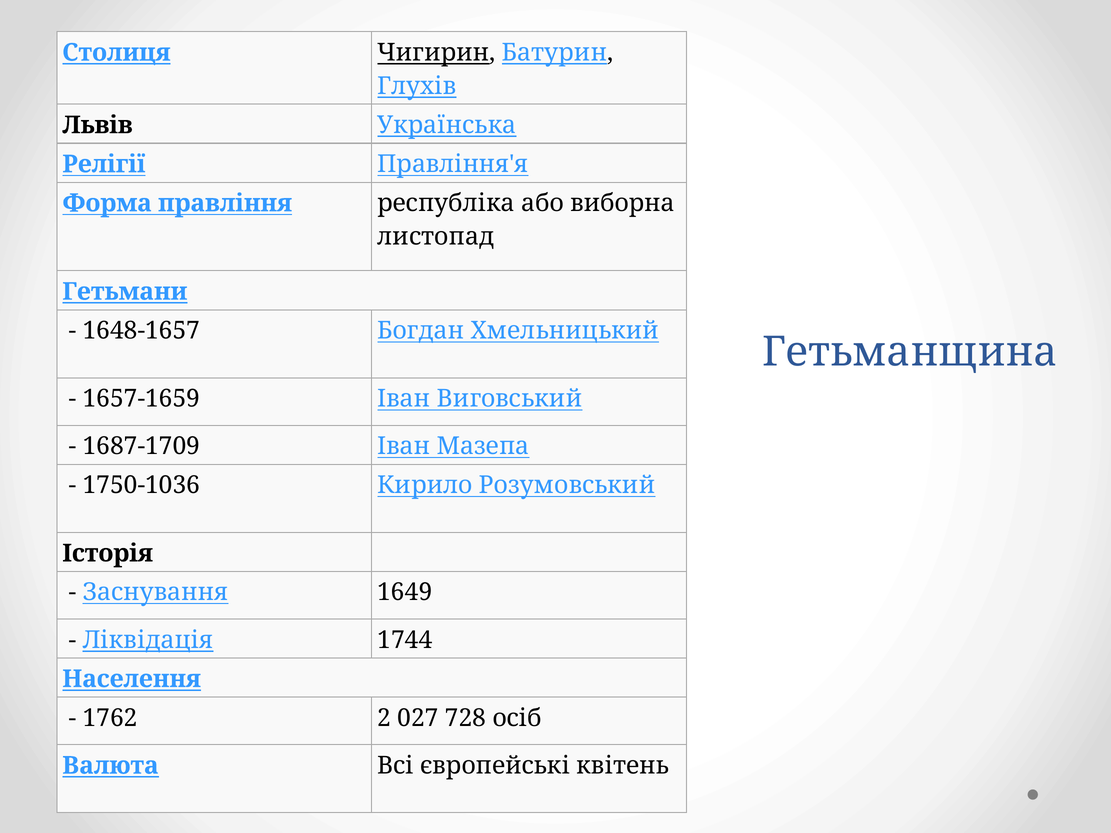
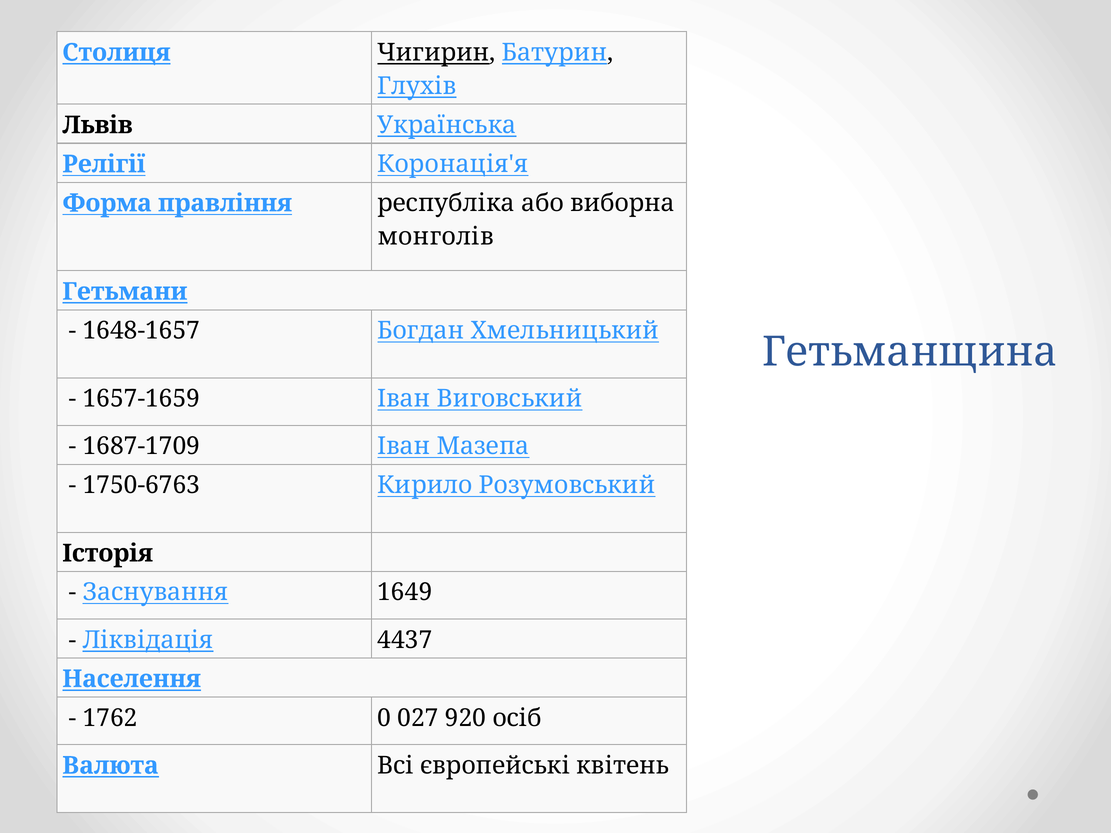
Правління'я: Правління'я -> Коронація'я
листопад: листопад -> монголів
1750-1036: 1750-1036 -> 1750-6763
1744: 1744 -> 4437
2: 2 -> 0
728: 728 -> 920
